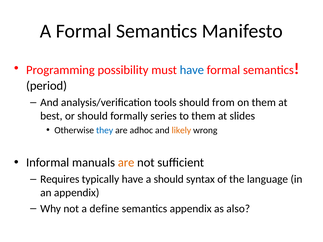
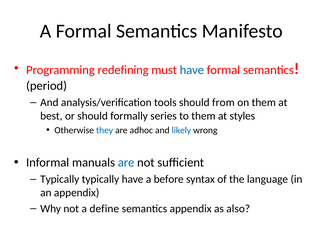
possibility: possibility -> redefining
slides: slides -> styles
likely colour: orange -> blue
are at (126, 163) colour: orange -> blue
Requires at (60, 179): Requires -> Typically
a should: should -> before
